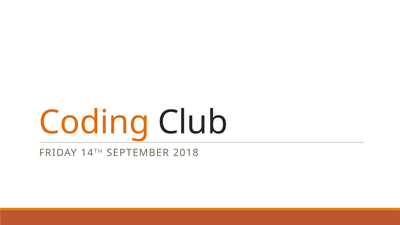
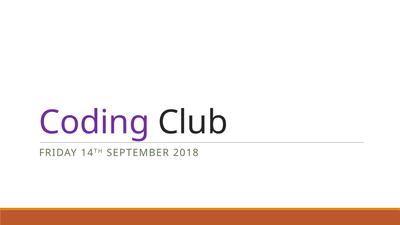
Coding colour: orange -> purple
